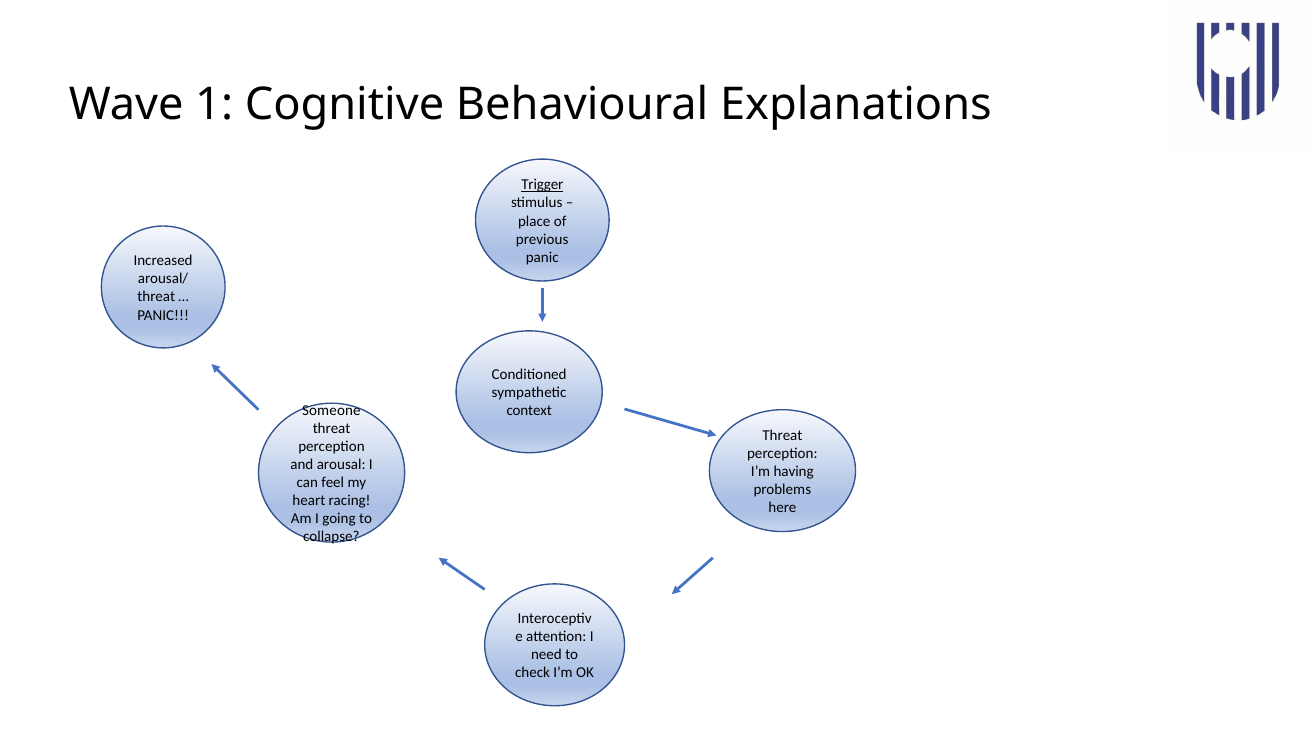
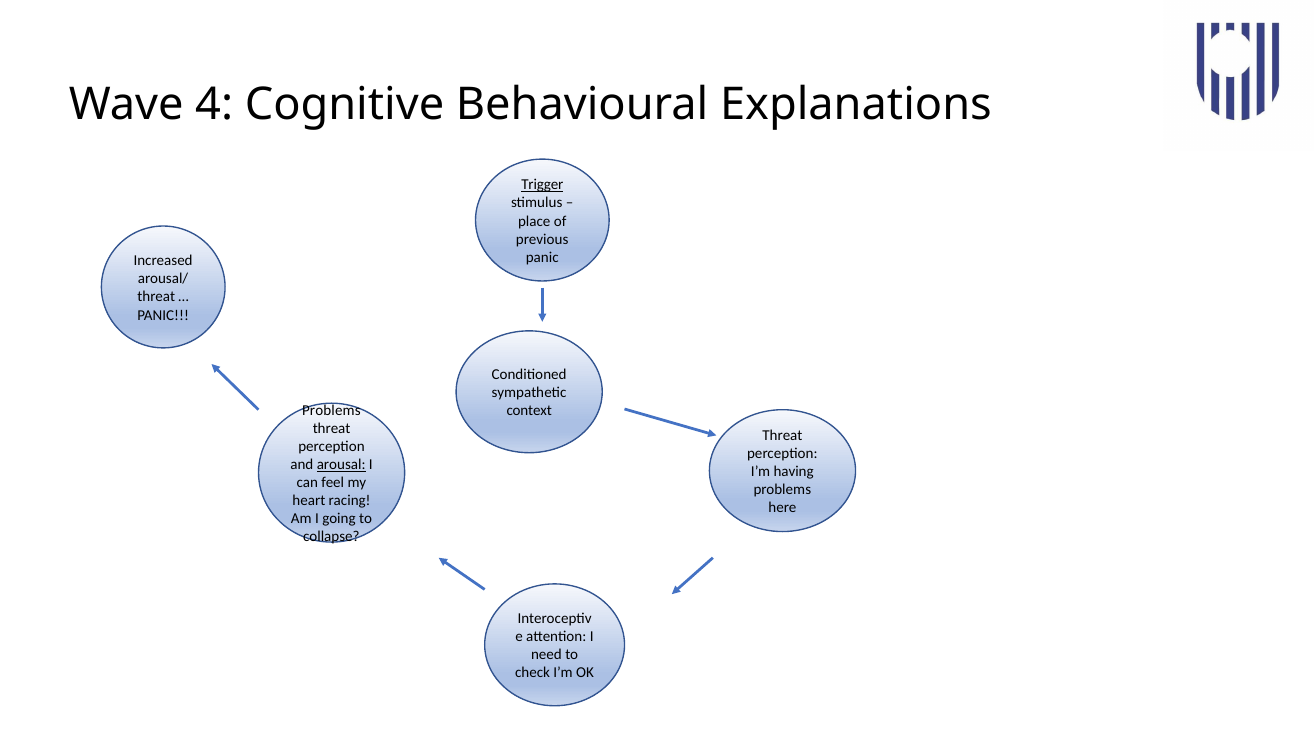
1: 1 -> 4
Someone at (331, 410): Someone -> Problems
arousal underline: none -> present
